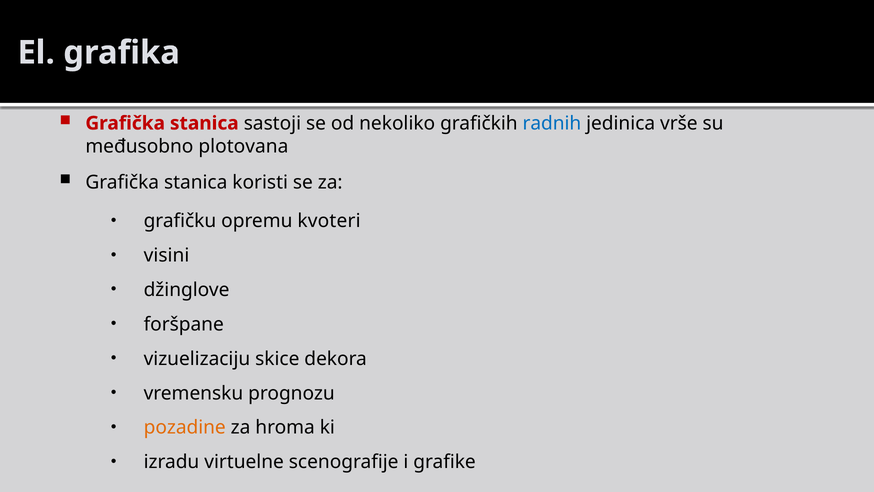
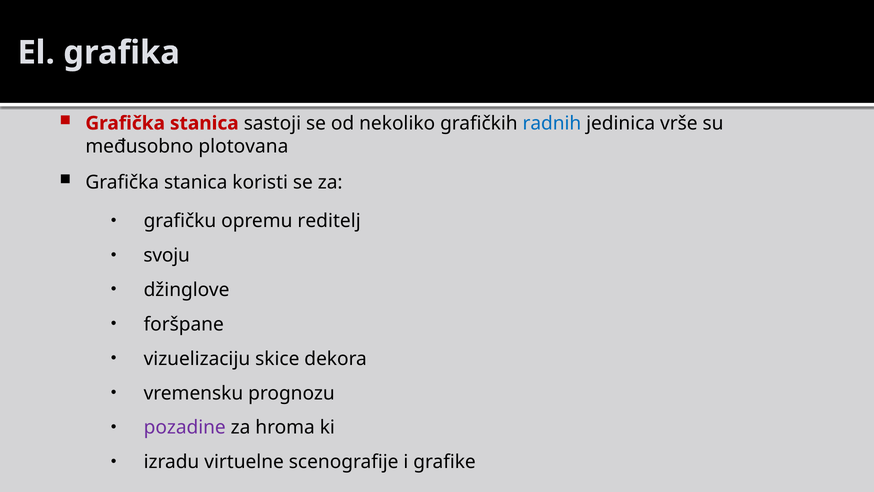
kvoteri: kvoteri -> reditelj
visini: visini -> svoju
pozadine colour: orange -> purple
